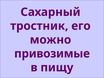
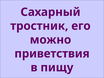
привозимые: привозимые -> приветствия
